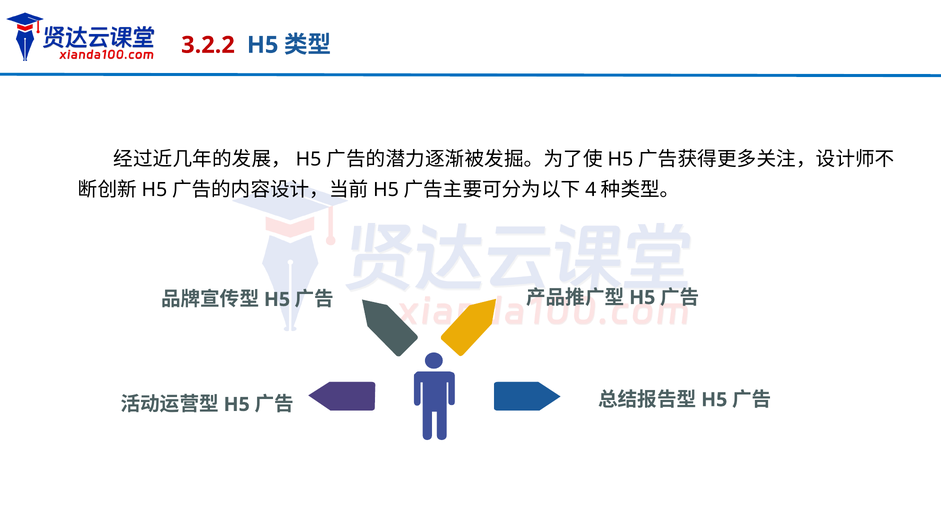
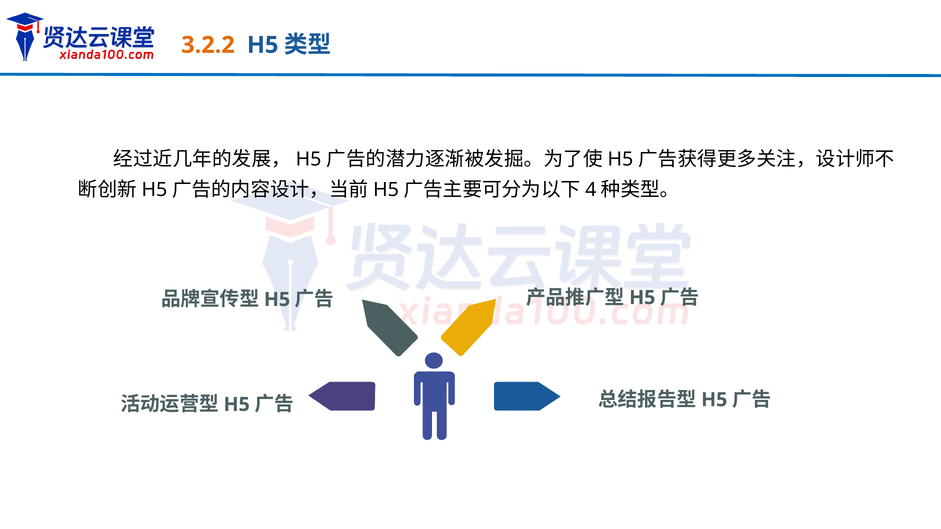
3.2.2 colour: red -> orange
